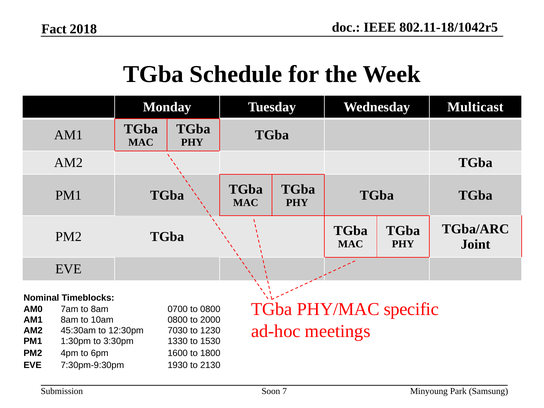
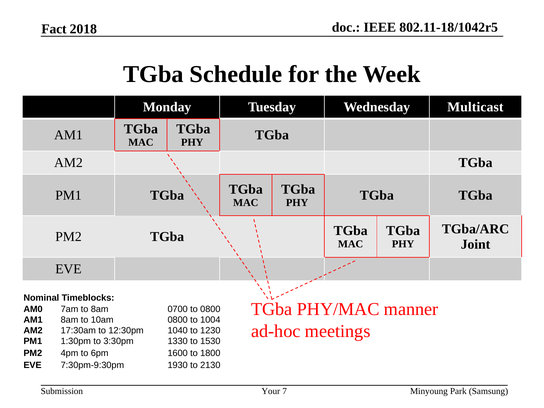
specific: specific -> manner
2000: 2000 -> 1004
45:30am: 45:30am -> 17:30am
7030: 7030 -> 1040
Soon: Soon -> Your
